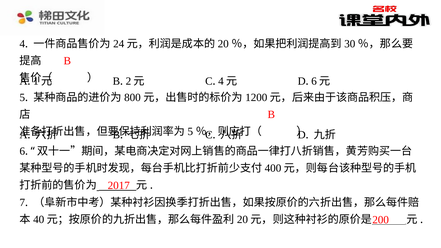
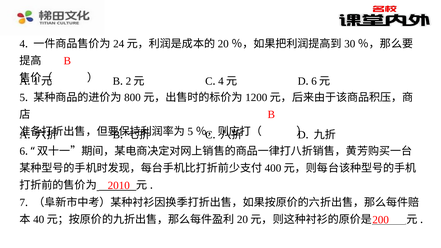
2017: 2017 -> 2010
